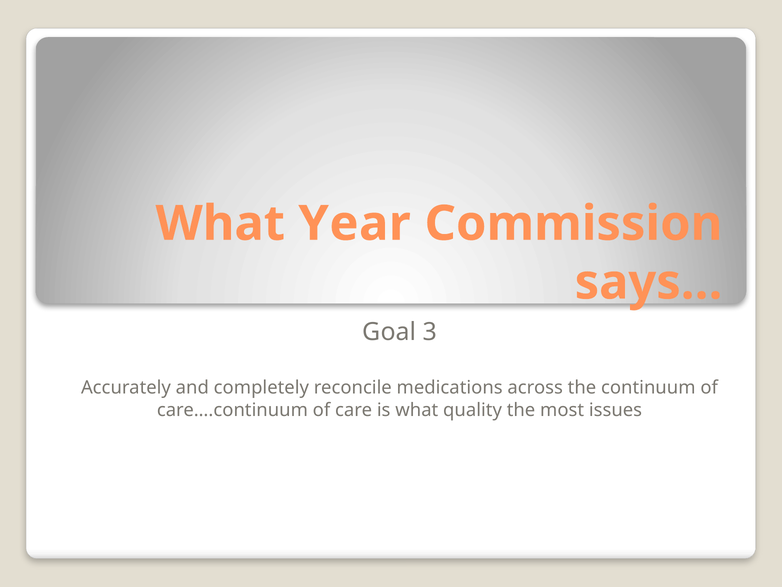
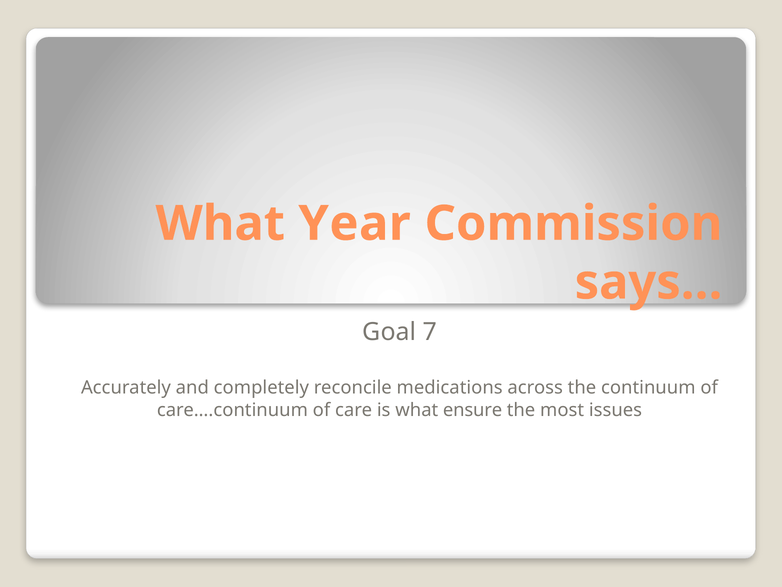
3: 3 -> 7
quality: quality -> ensure
